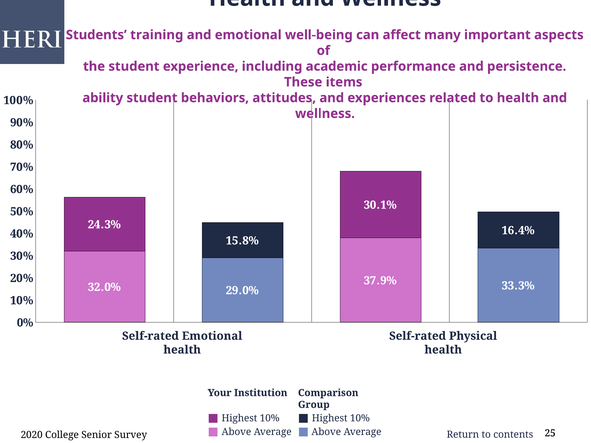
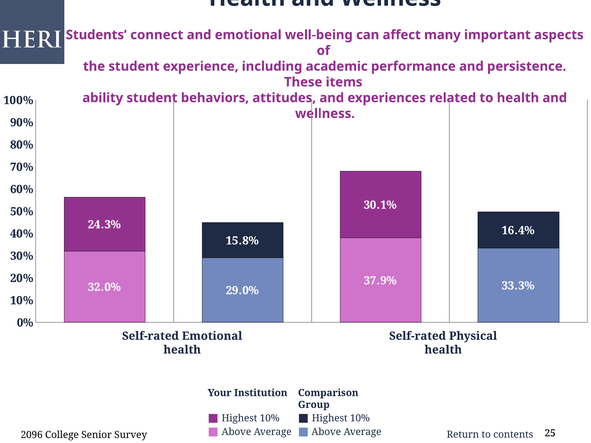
training: training -> connect
2020: 2020 -> 2096
